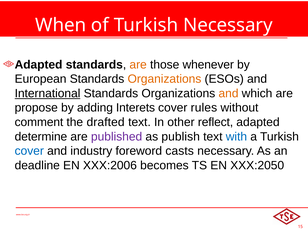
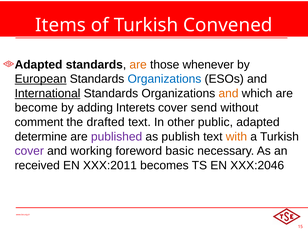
When: When -> Items
Turkish Necessary: Necessary -> Convened
European underline: none -> present
Organizations at (164, 79) colour: orange -> blue
propose: propose -> become
rules: rules -> send
reflect: reflect -> public
with colour: blue -> orange
cover at (29, 151) colour: blue -> purple
industry: industry -> working
casts: casts -> basic
deadline: deadline -> received
XXX:2006: XXX:2006 -> XXX:2011
XXX:2050: XXX:2050 -> XXX:2046
